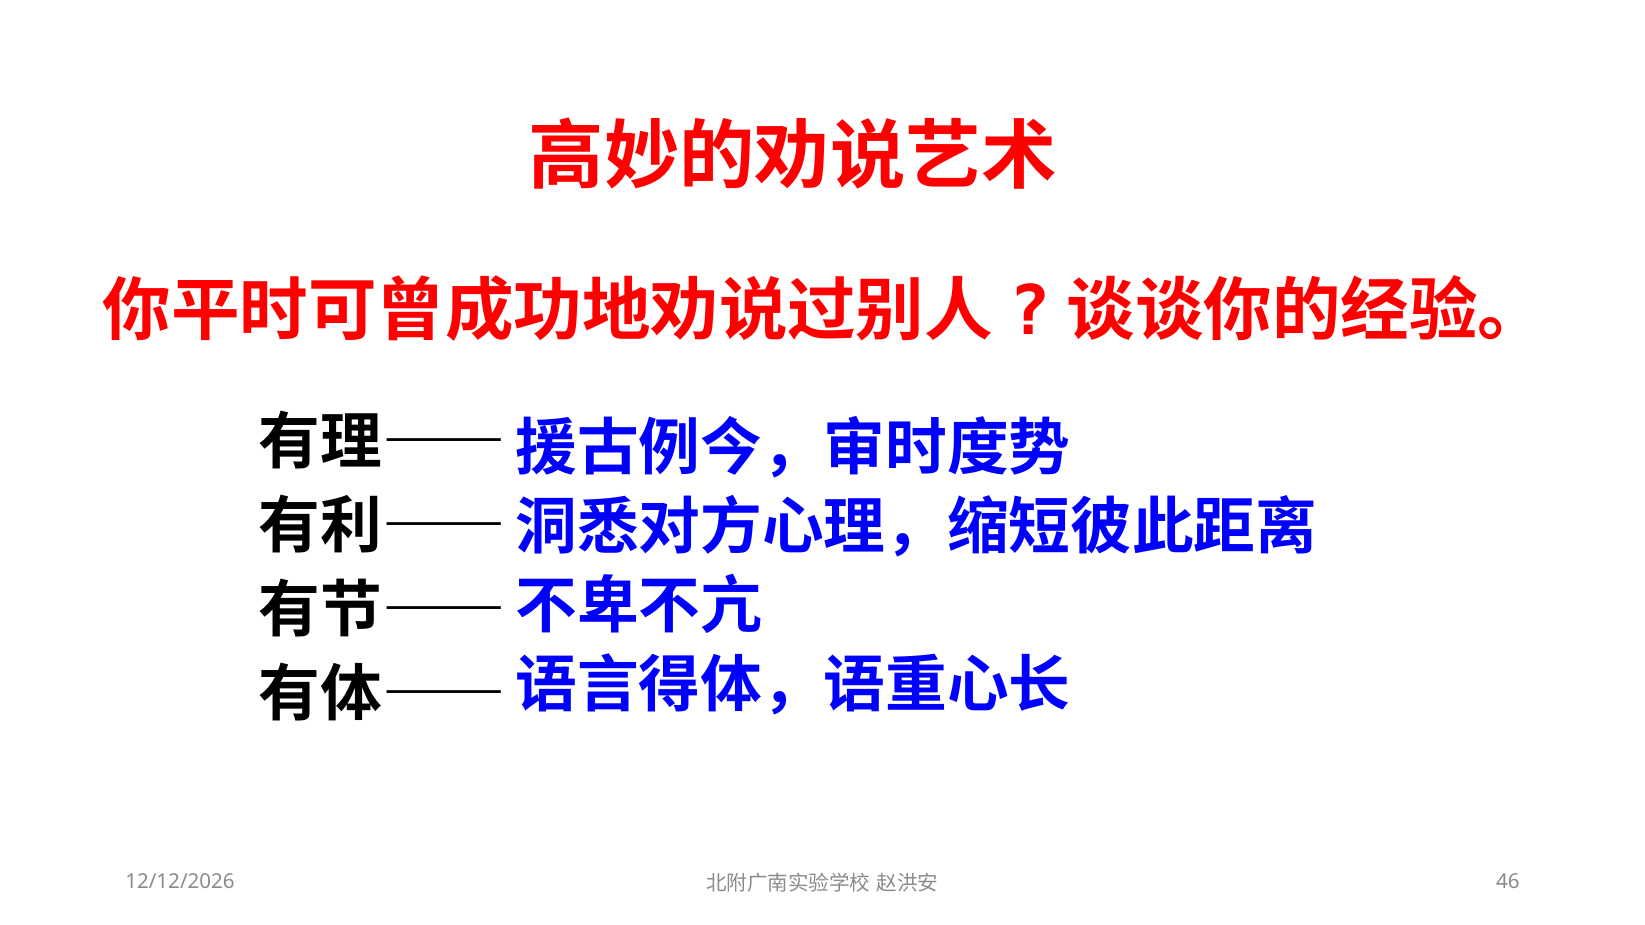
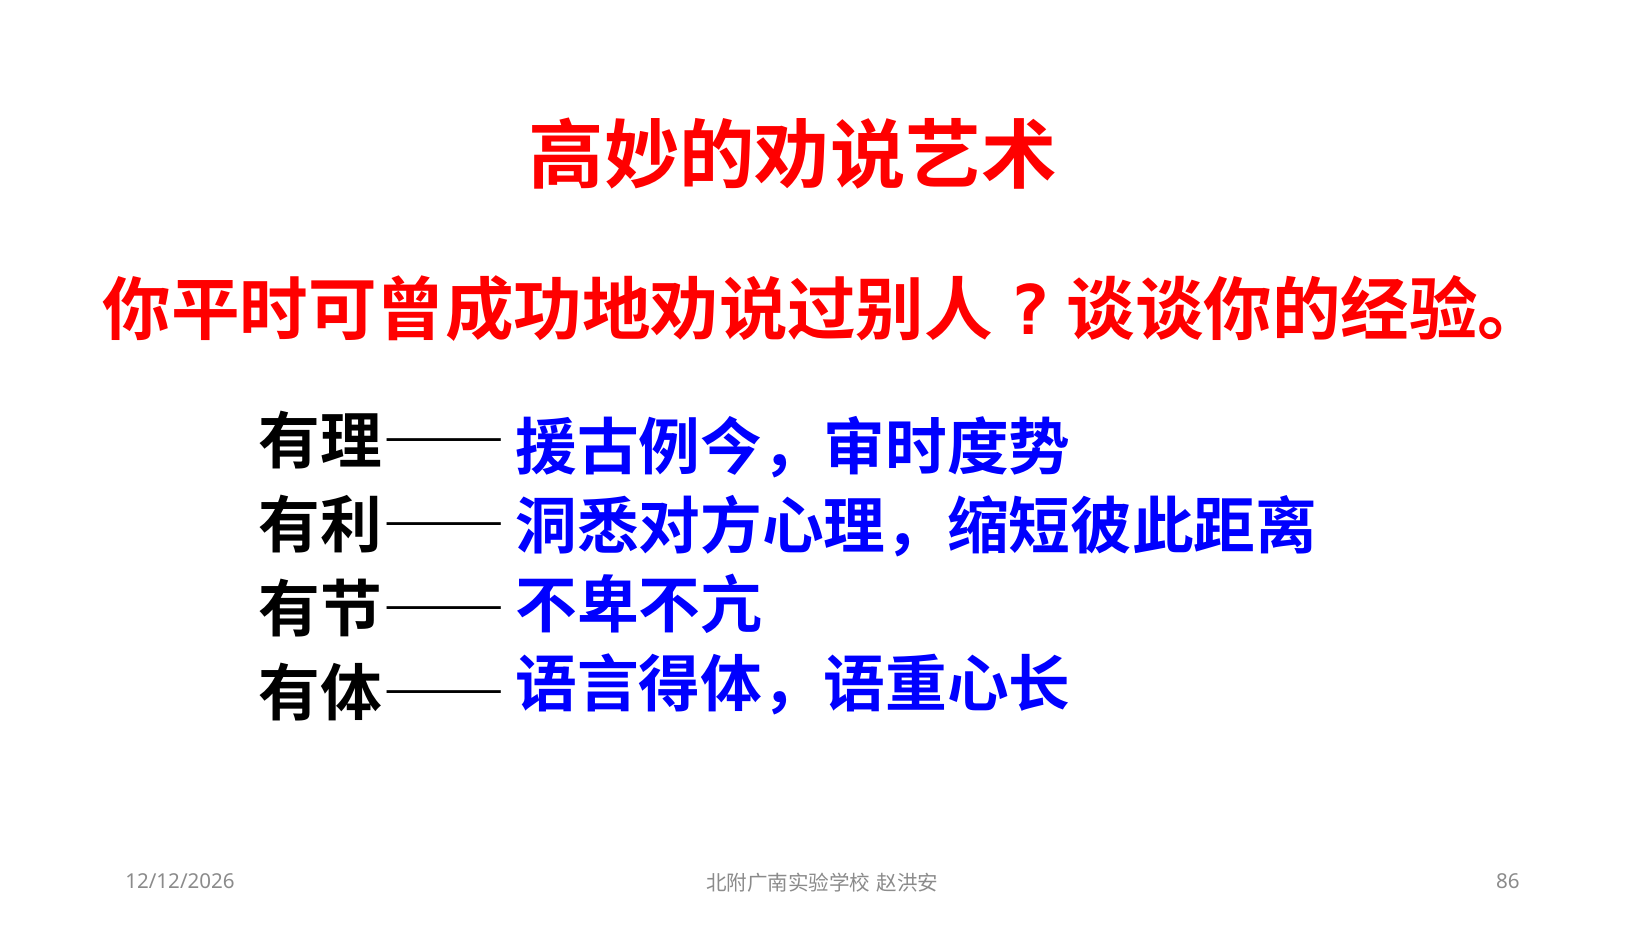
46: 46 -> 86
